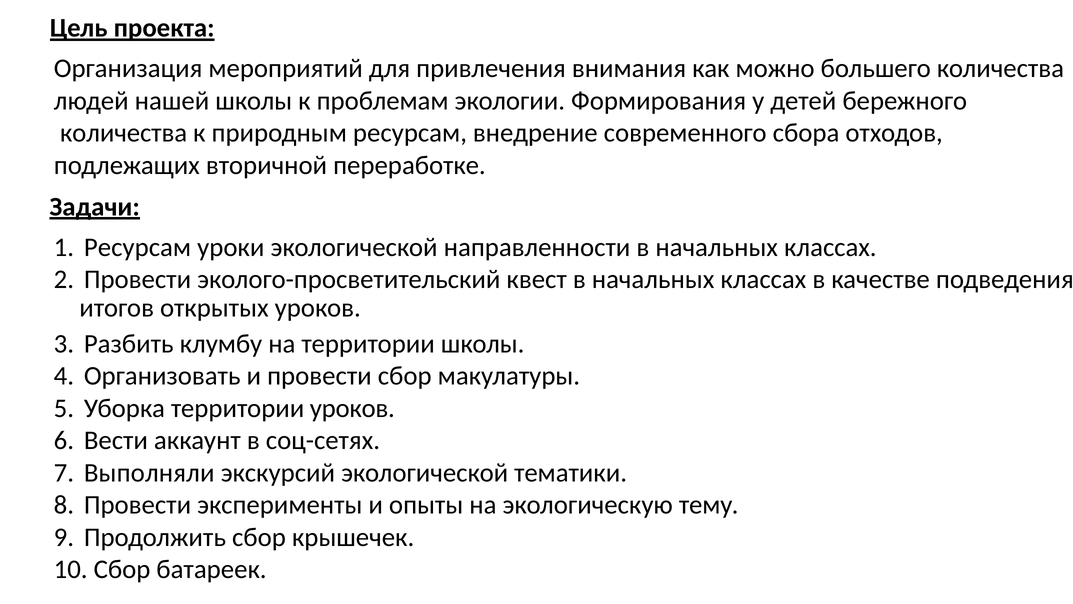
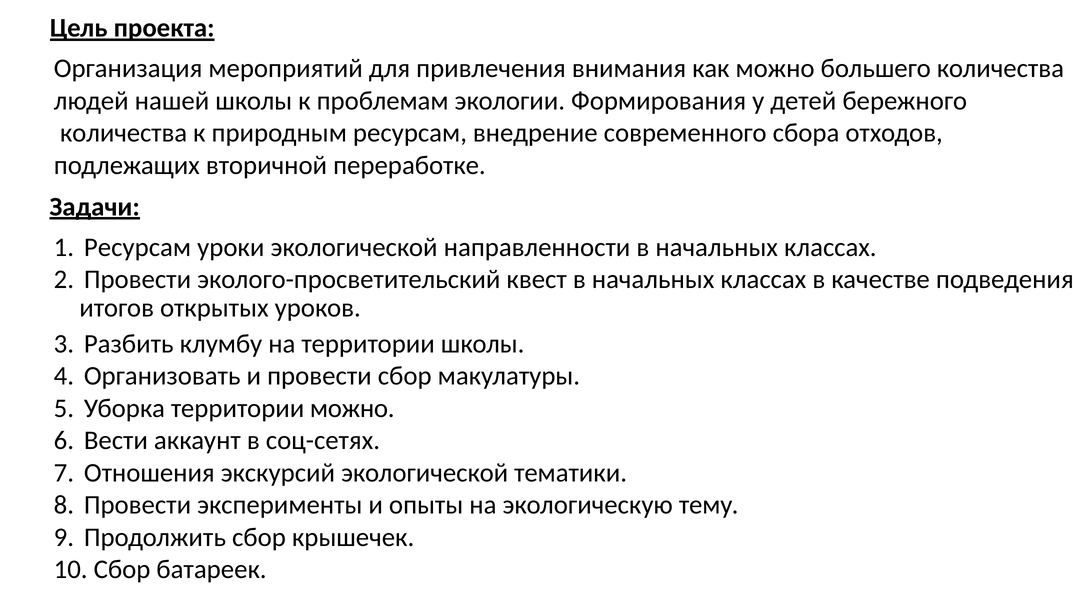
территории уроков: уроков -> можно
Выполняли: Выполняли -> Отношения
